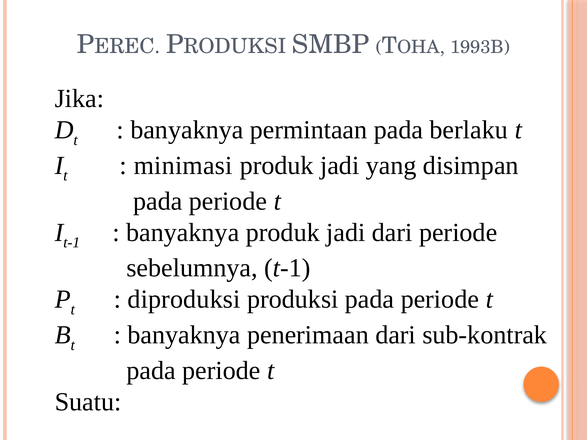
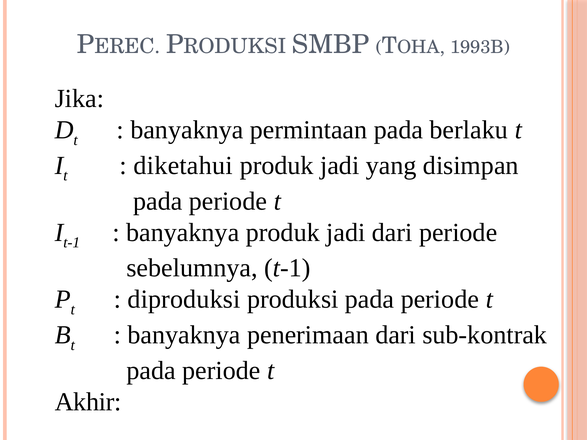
minimasi: minimasi -> diketahui
Suatu: Suatu -> Akhir
